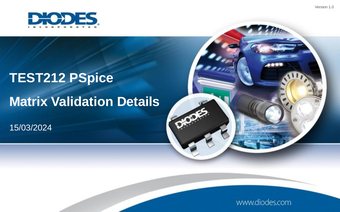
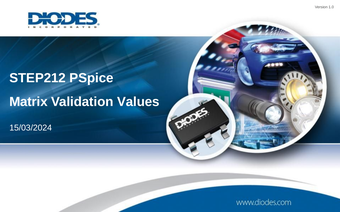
TEST212: TEST212 -> STEP212
Details: Details -> Values
